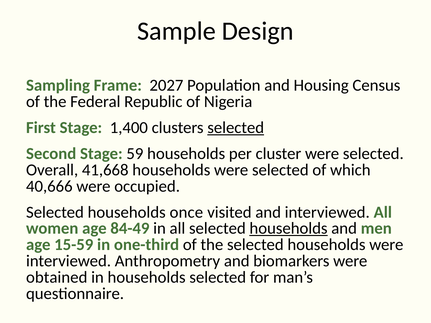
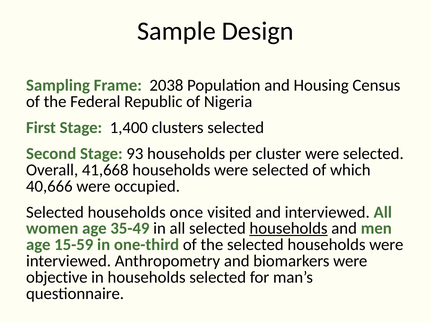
2027: 2027 -> 2038
selected at (236, 128) underline: present -> none
59: 59 -> 93
84-49: 84-49 -> 35-49
obtained: obtained -> objective
